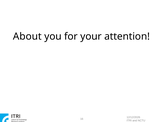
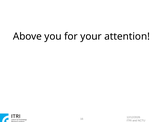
About: About -> Above
